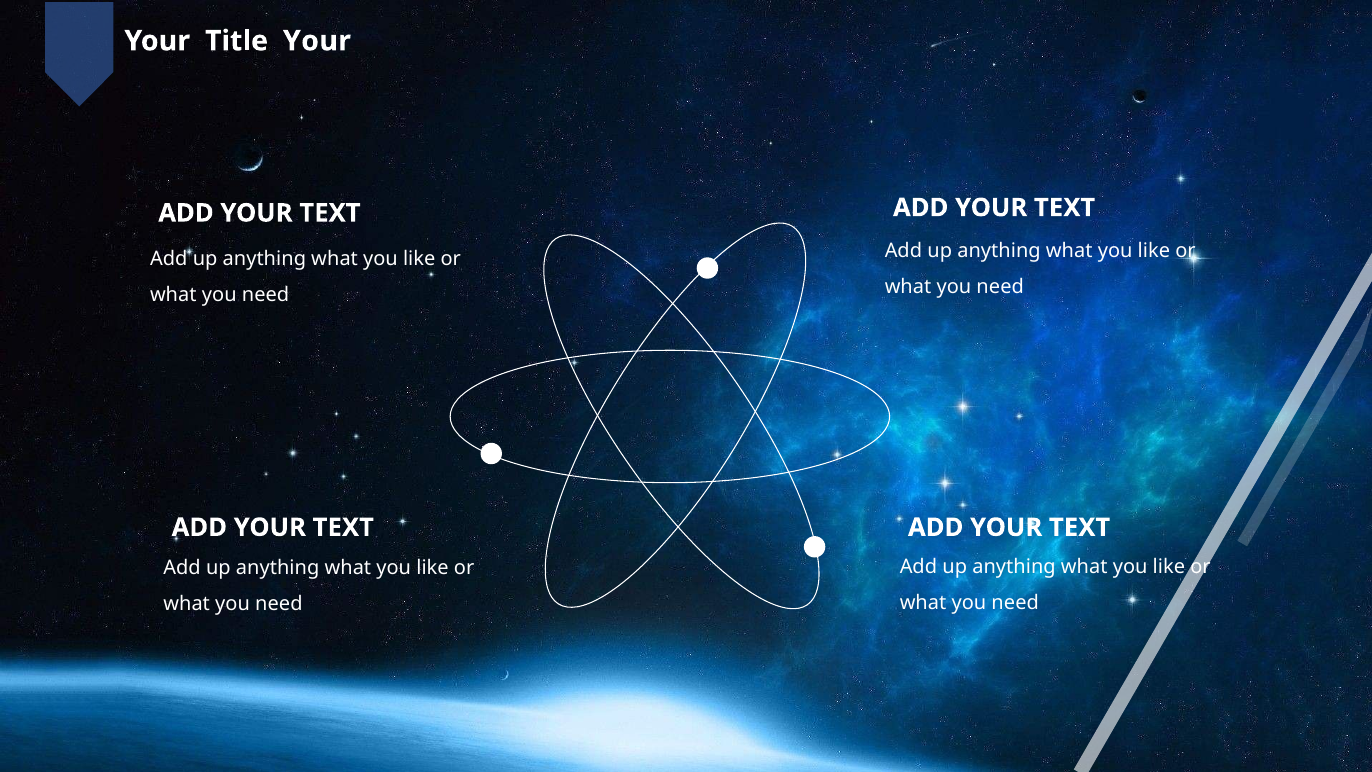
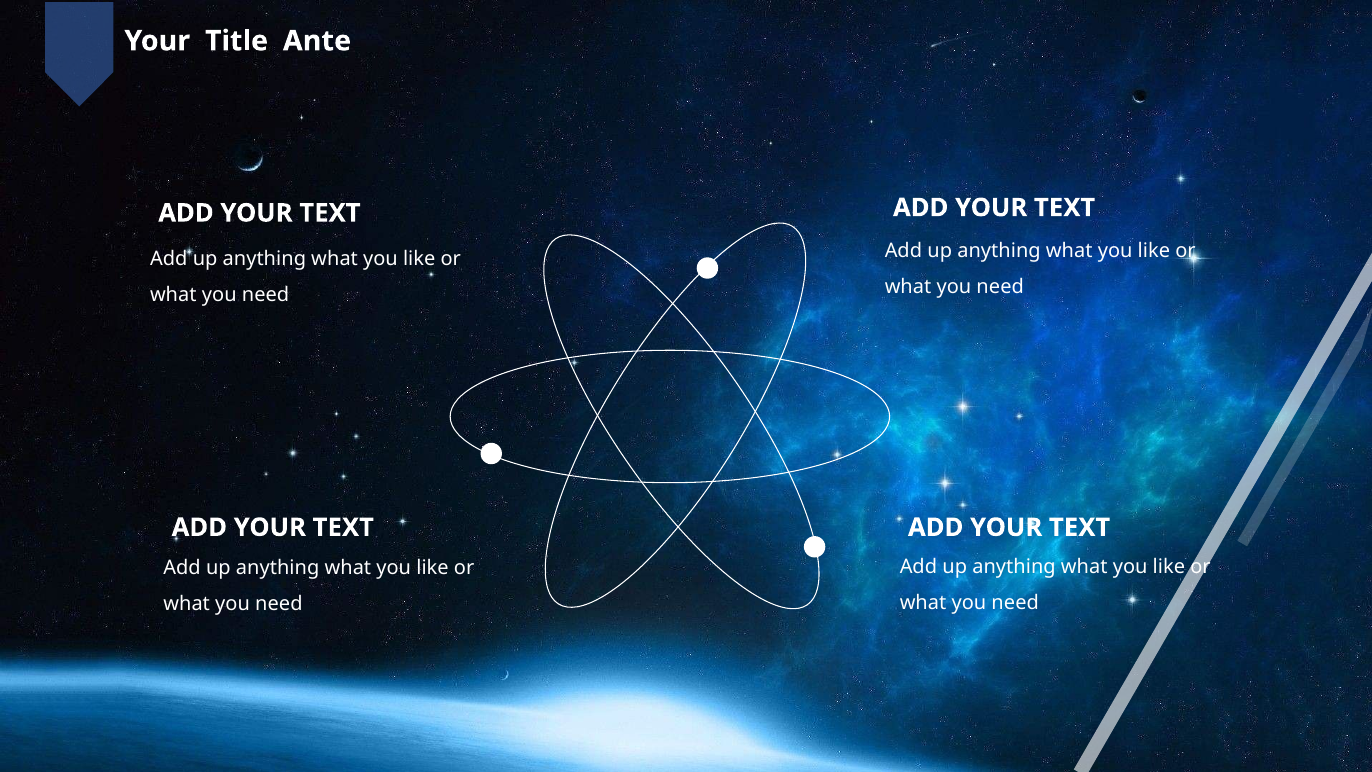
Title Your: Your -> Ante
